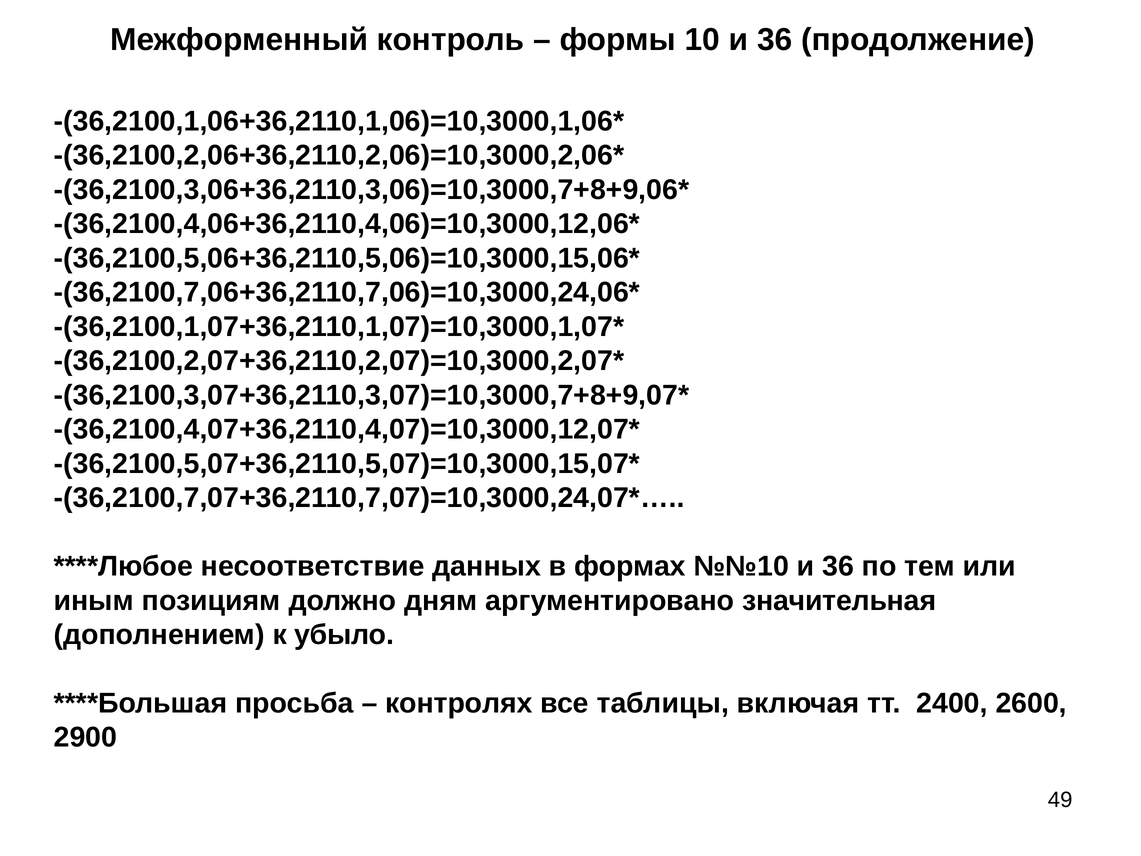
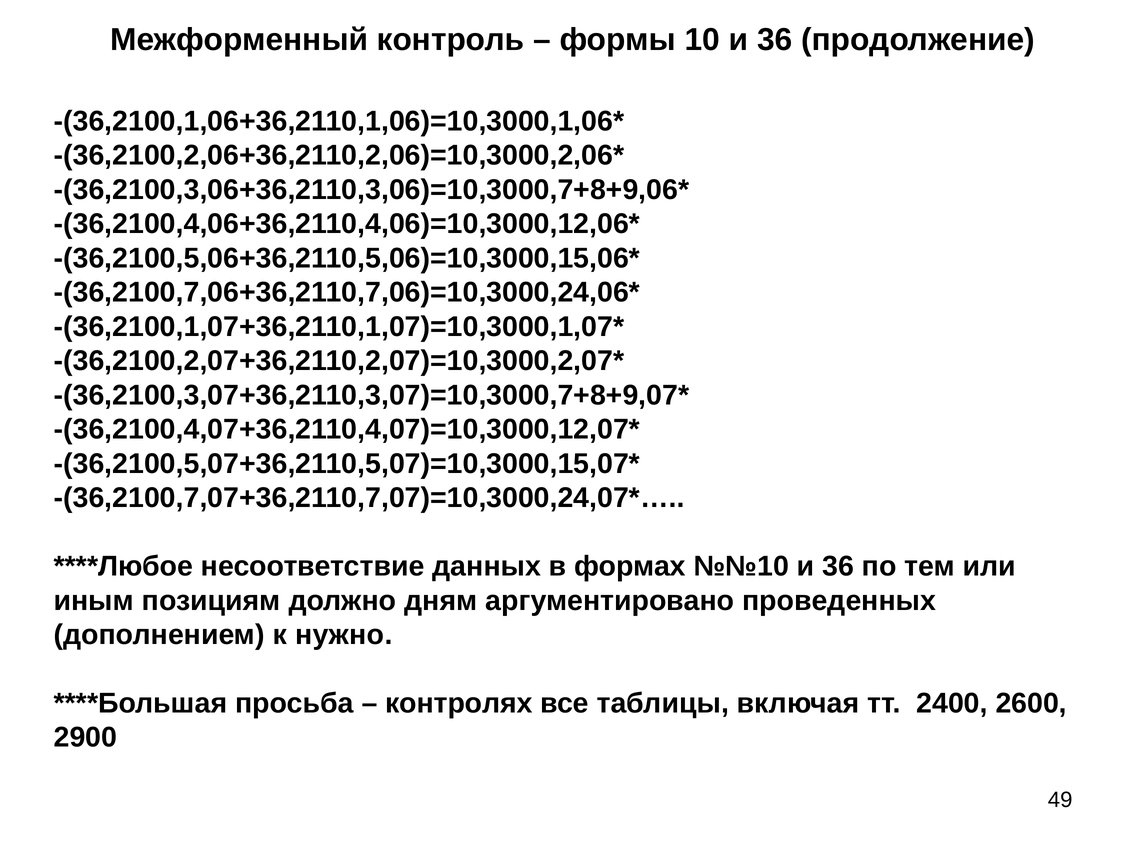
значительная: значительная -> проведенных
убыло: убыло -> нужно
